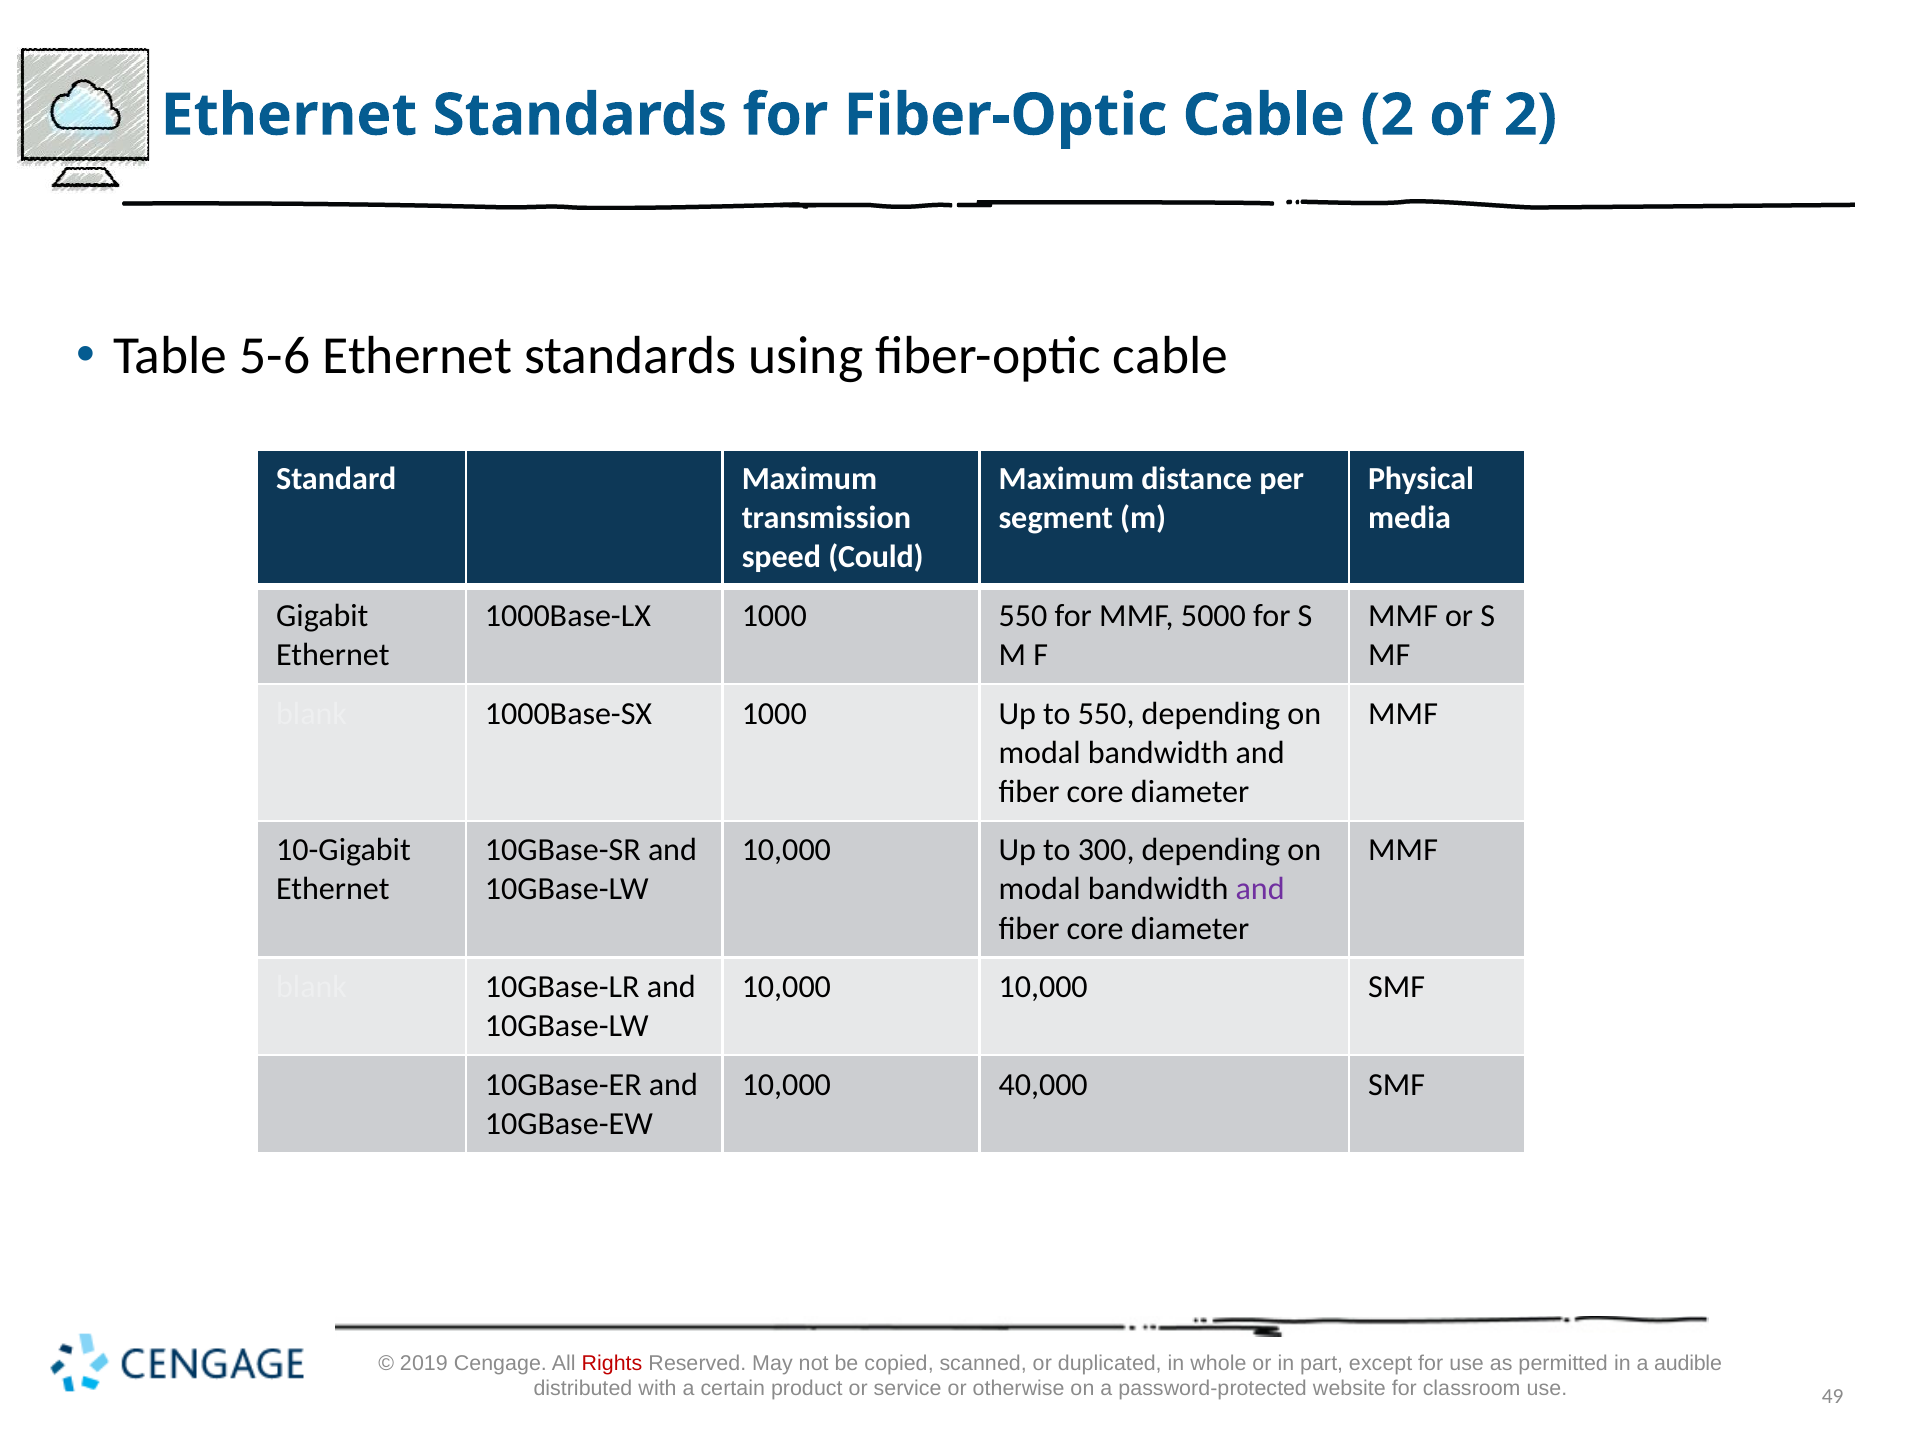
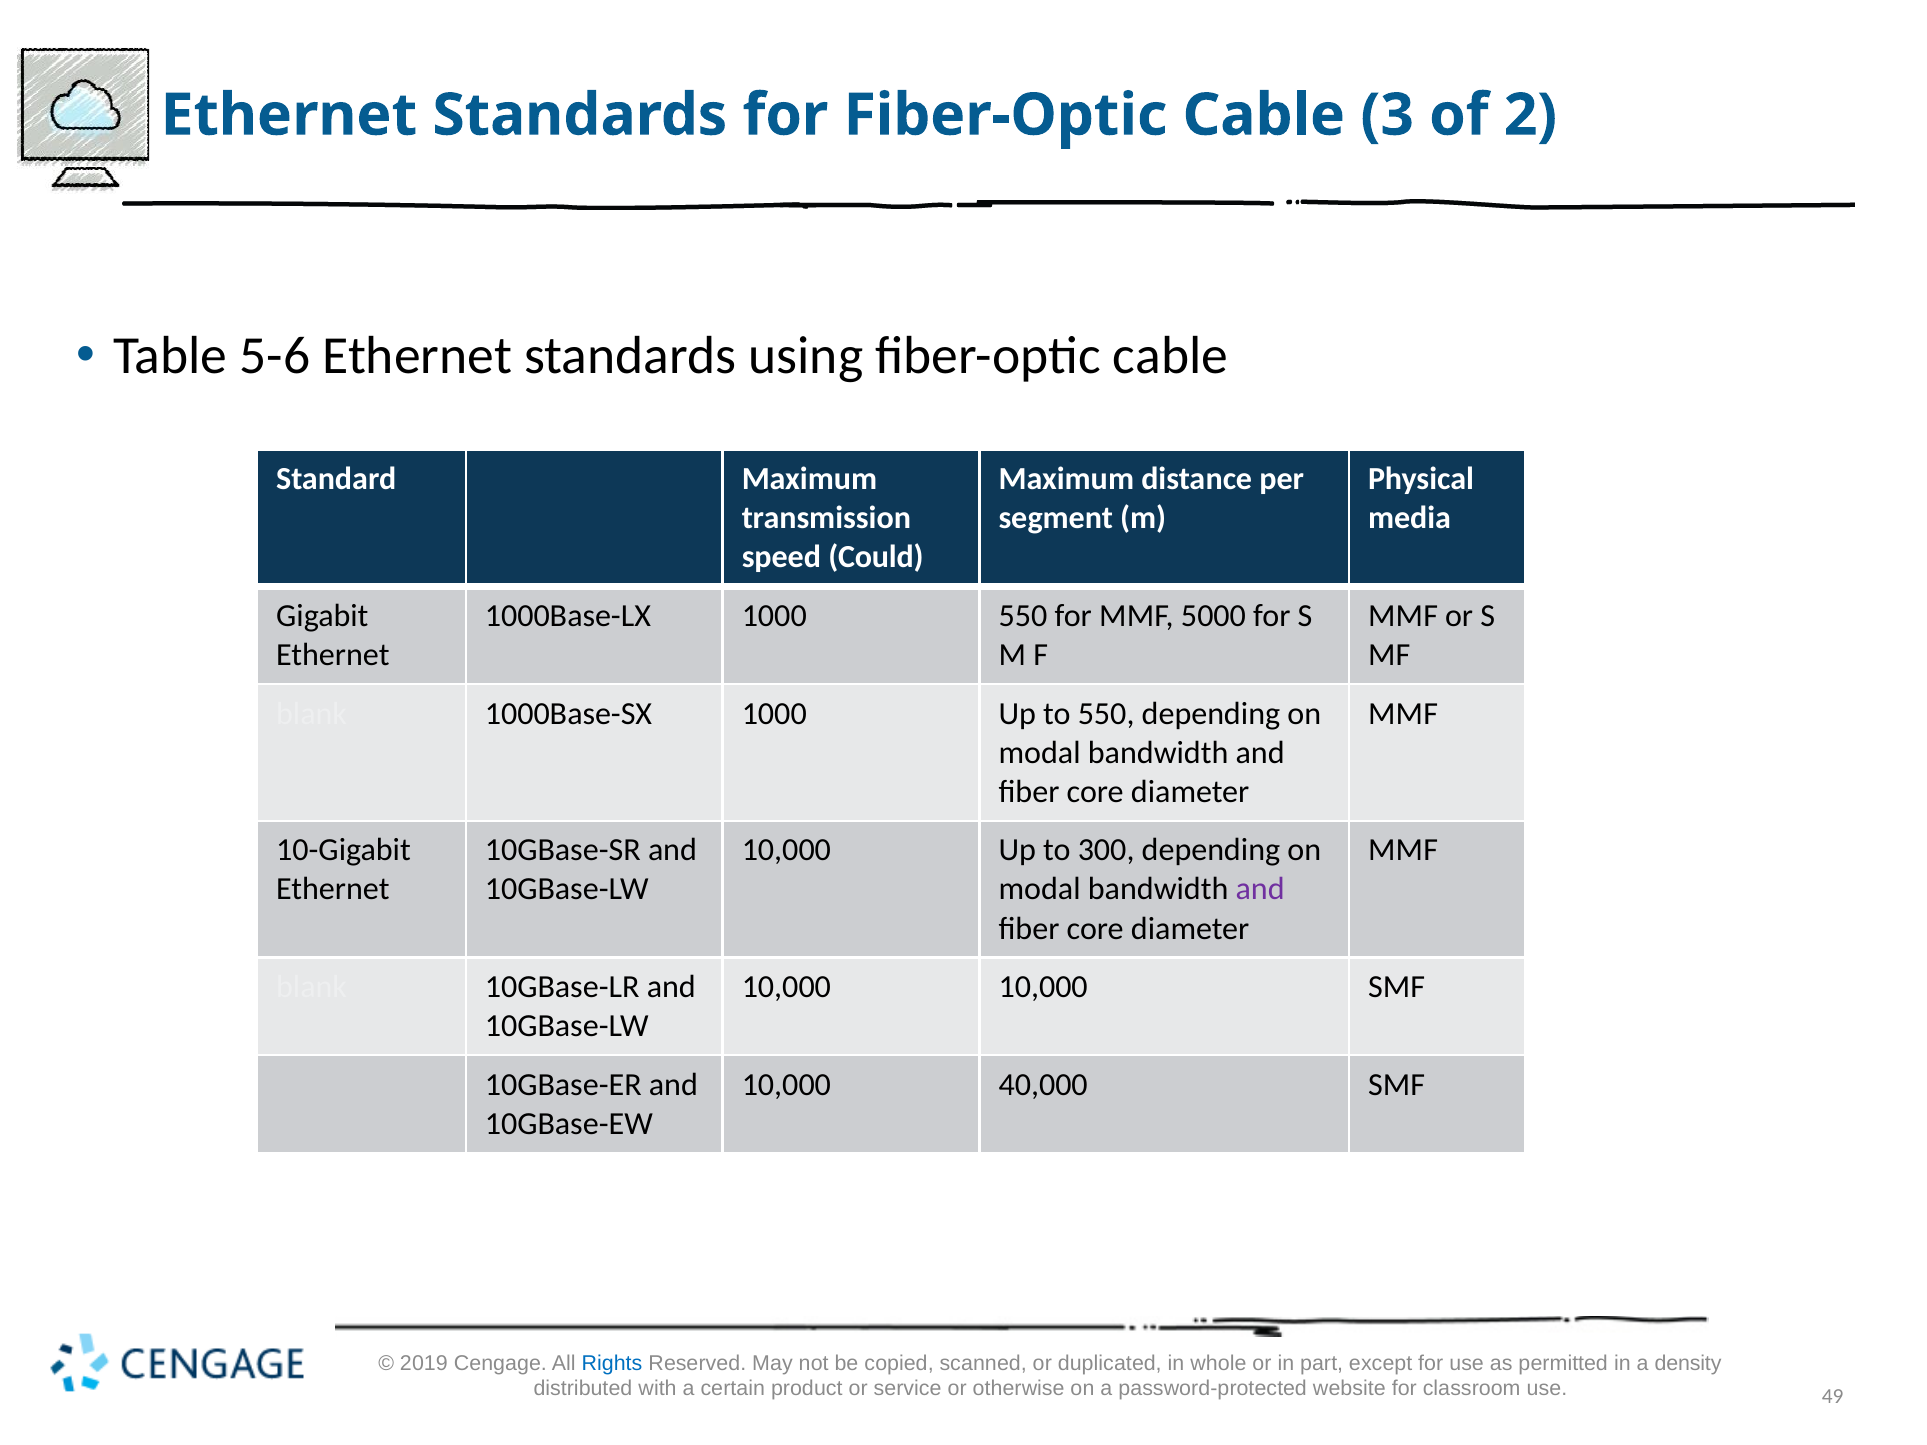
Cable 2: 2 -> 3
Rights colour: red -> blue
audible: audible -> density
